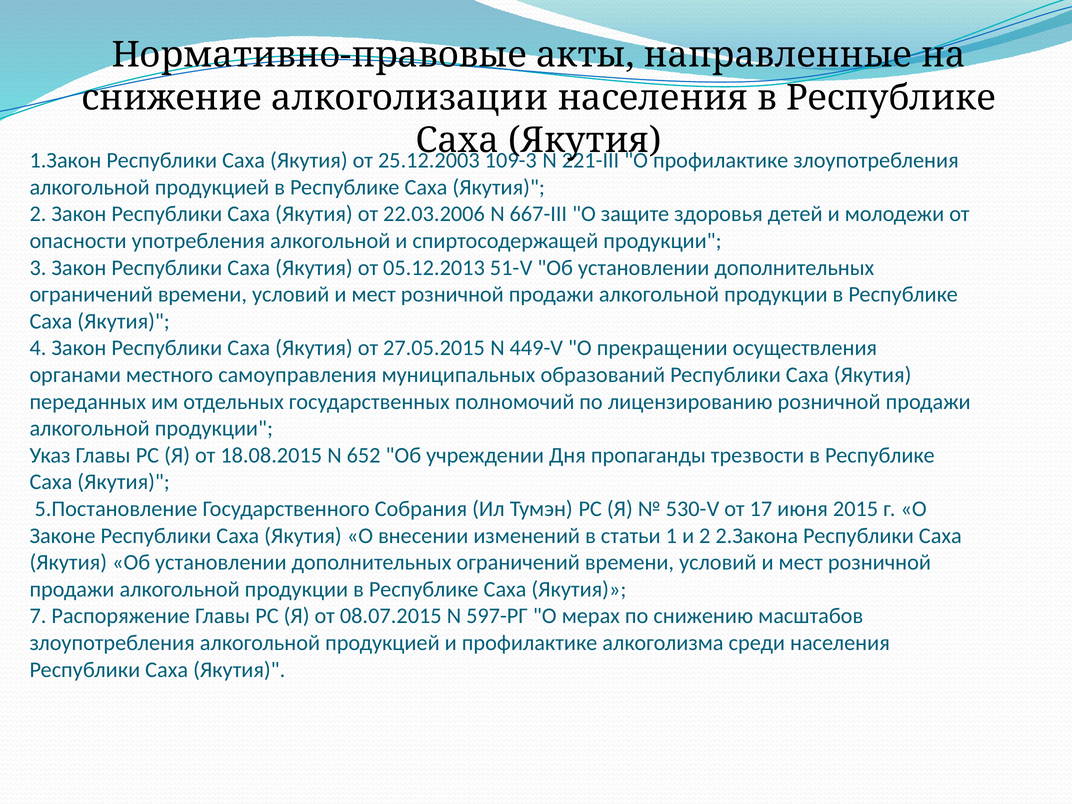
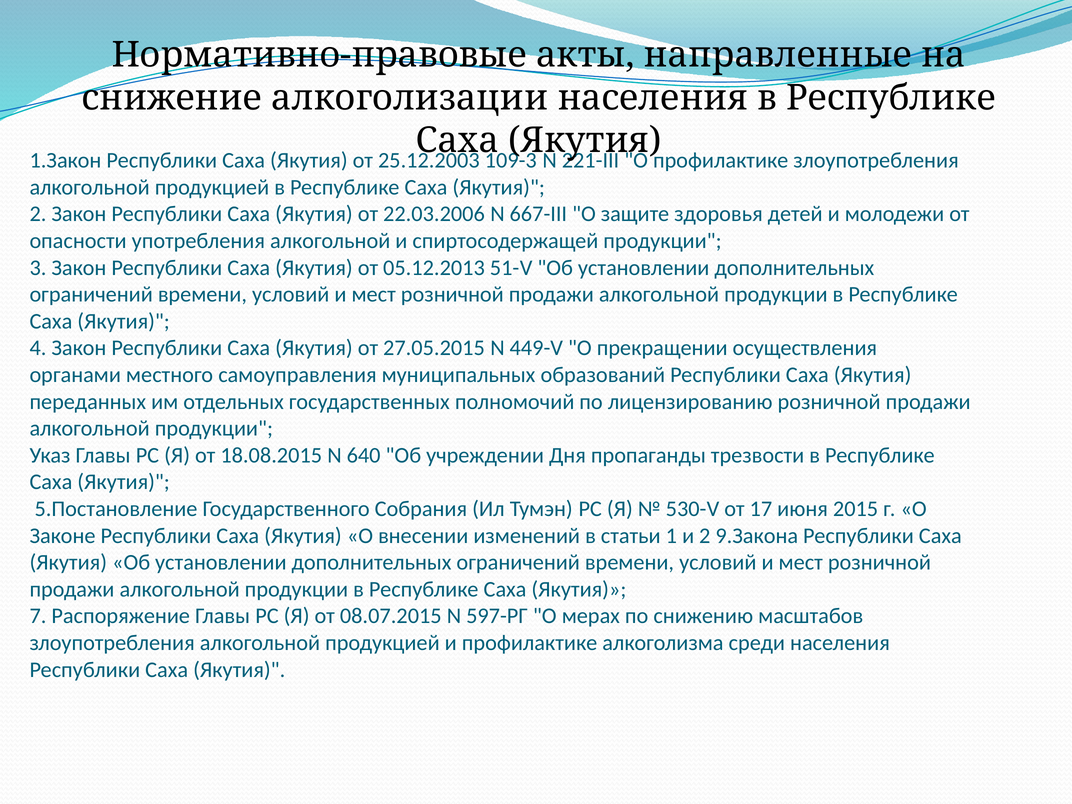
652: 652 -> 640
2.Закона: 2.Закона -> 9.Закона
